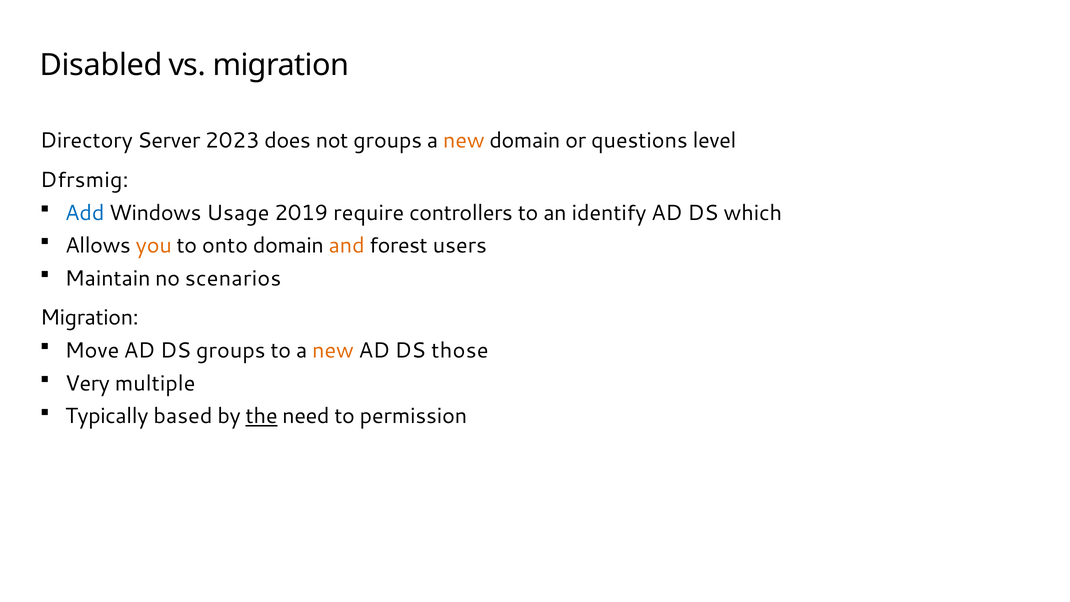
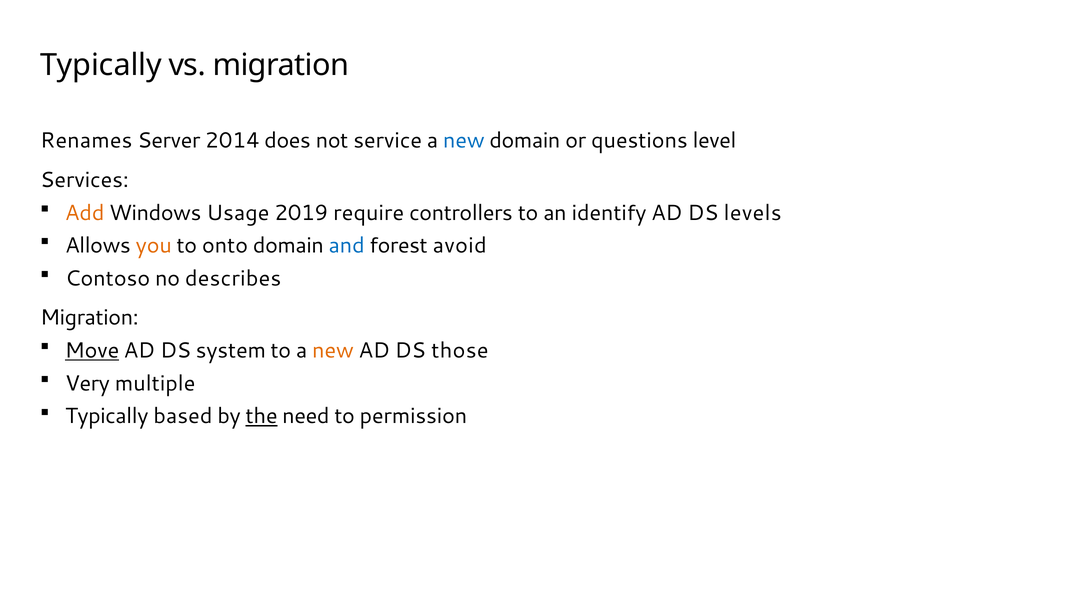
Disabled at (101, 65): Disabled -> Typically
Directory: Directory -> Renames
2023: 2023 -> 2014
not groups: groups -> service
new at (464, 141) colour: orange -> blue
Dfrsmig: Dfrsmig -> Services
Add colour: blue -> orange
which: which -> levels
and colour: orange -> blue
users: users -> avoid
Maintain: Maintain -> Contoso
scenarios: scenarios -> describes
Move underline: none -> present
DS groups: groups -> system
